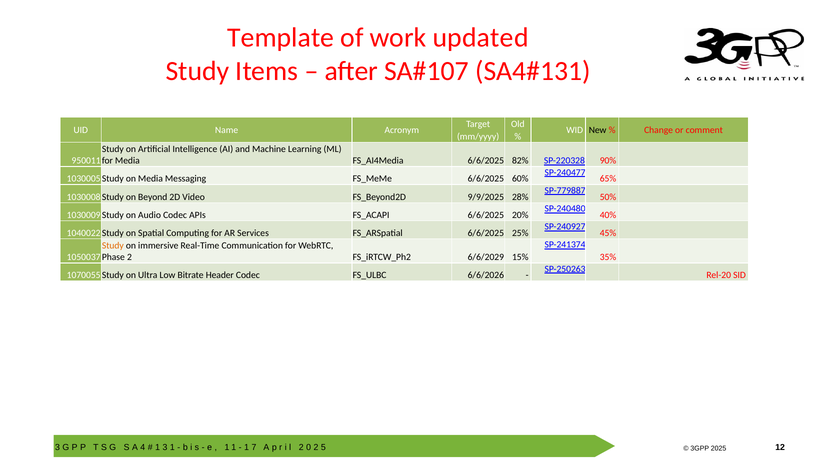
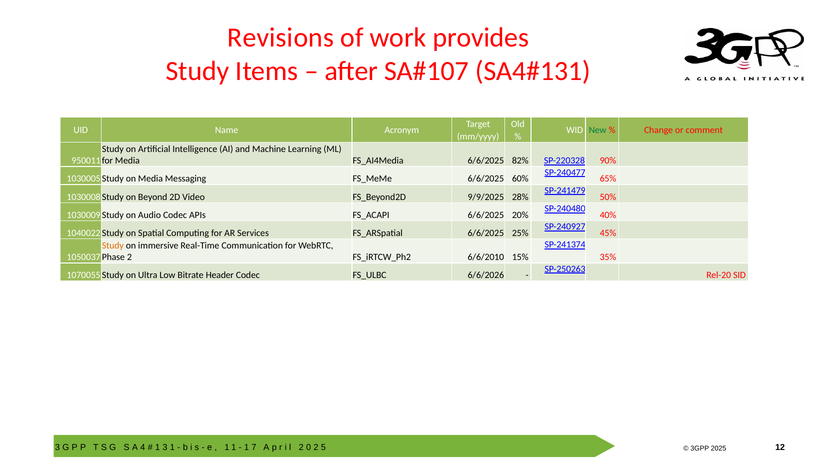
Template: Template -> Revisions
updated: updated -> provides
New colour: black -> green
SP-779887: SP-779887 -> SP-241479
6/6/2029: 6/6/2029 -> 6/6/2010
